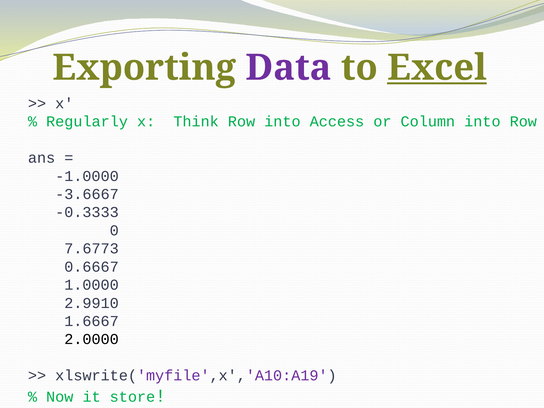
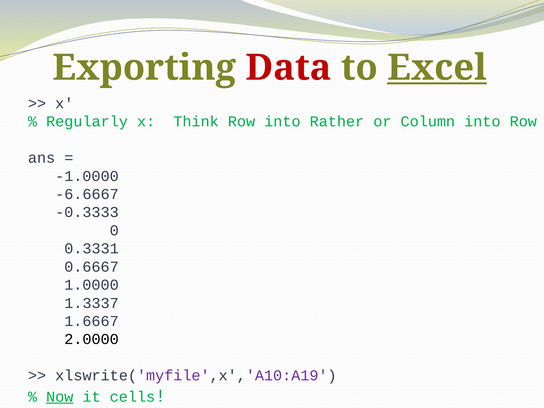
Data colour: purple -> red
Access: Access -> Rather
-3.6667: -3.6667 -> -6.6667
7.6773: 7.6773 -> 0.3331
2.9910: 2.9910 -> 1.3337
Now underline: none -> present
store: store -> cells
